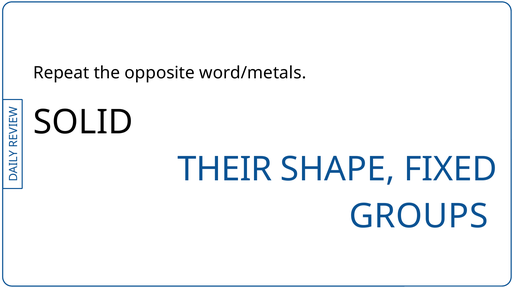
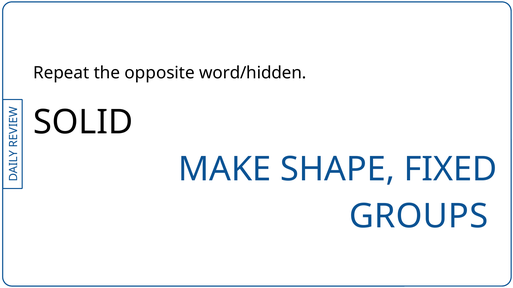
word/metals: word/metals -> word/hidden
THEIR: THEIR -> MAKE
